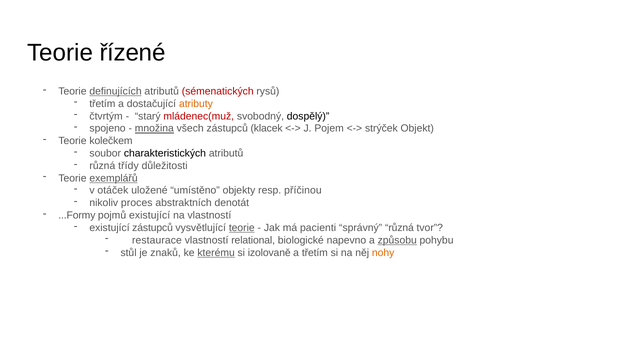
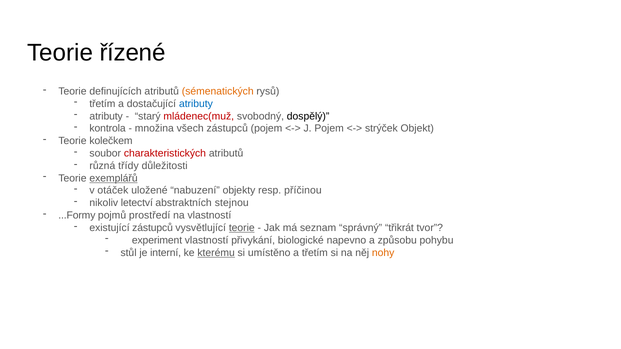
definujících underline: present -> none
sémenatických colour: red -> orange
atributy at (196, 104) colour: orange -> blue
čtvrtým at (106, 116): čtvrtým -> atributy
spojeno: spojeno -> kontrola
množina underline: present -> none
zástupců klacek: klacek -> pojem
charakteristických colour: black -> red
umístěno: umístěno -> nabuzení
proces: proces -> letectví
denotát: denotát -> stejnou
pojmů existující: existující -> prostředí
pacienti: pacienti -> seznam
správný různá: různá -> třikrát
restaurace: restaurace -> experiment
relational: relational -> přivykání
způsobu underline: present -> none
znaků: znaků -> interní
izolovaně: izolovaně -> umístěno
